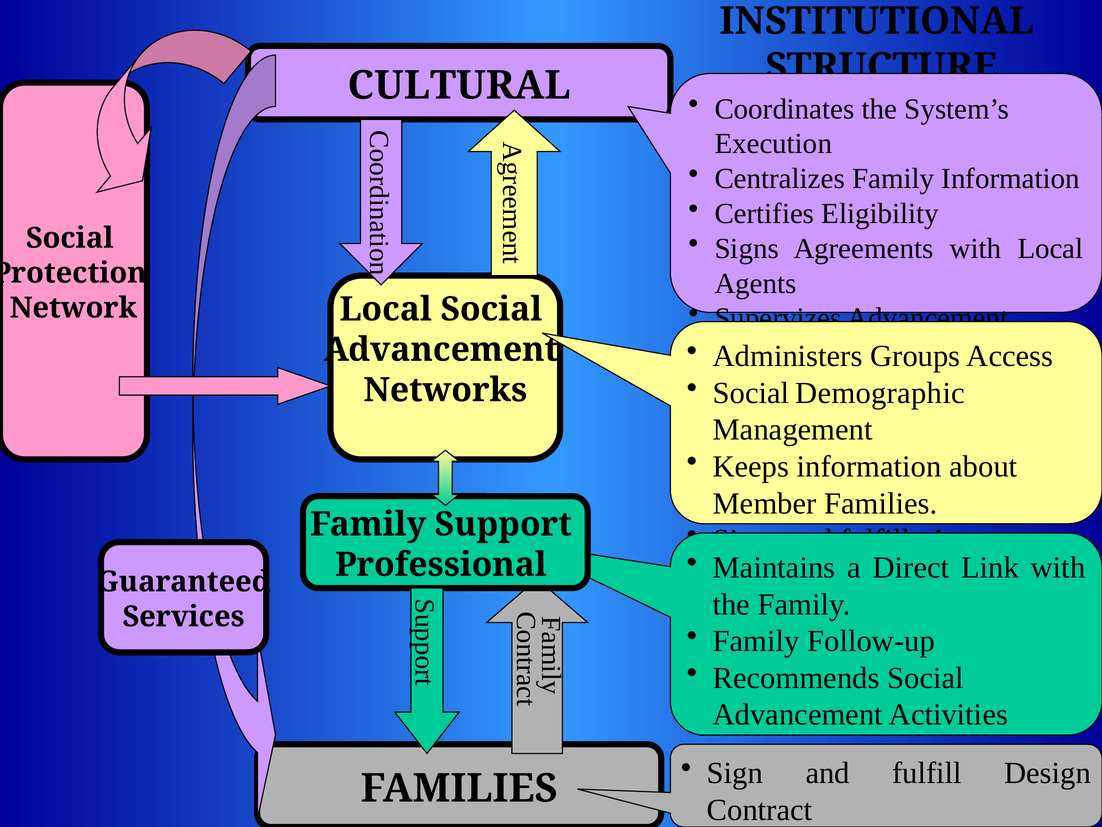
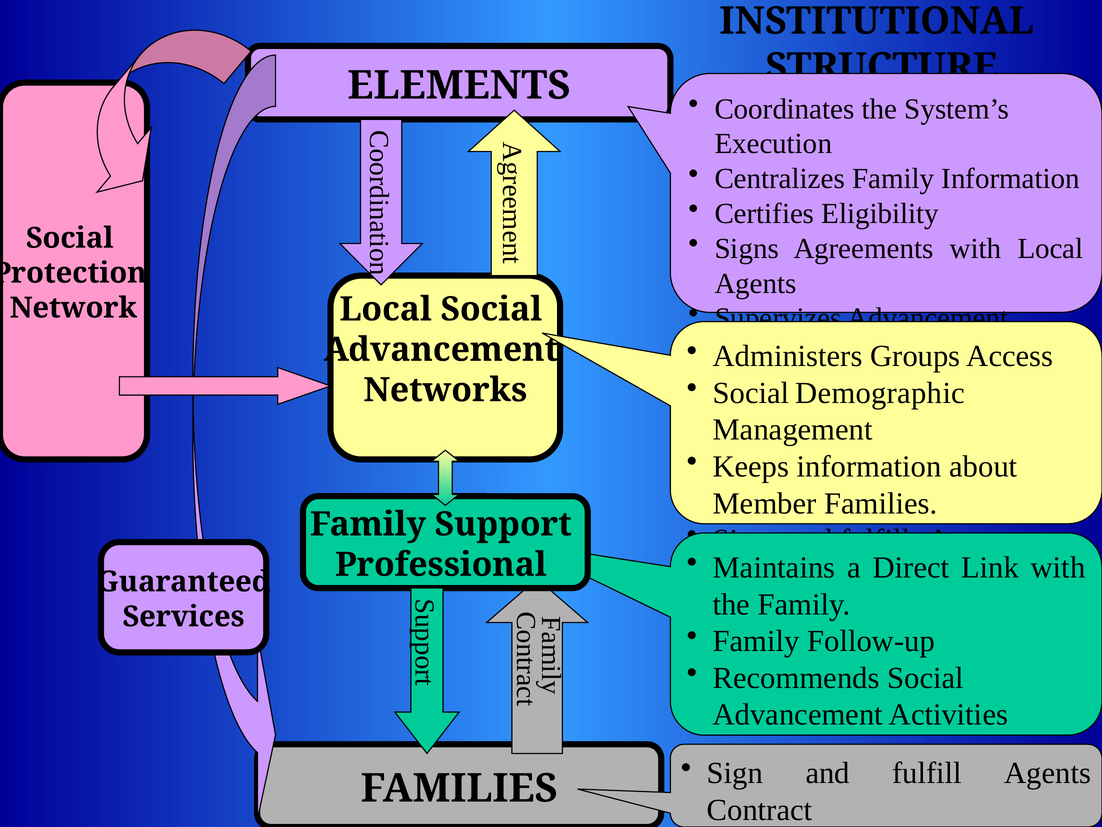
CULTURAL: CULTURAL -> ELEMENTS
fulfill Design: Design -> Agents
